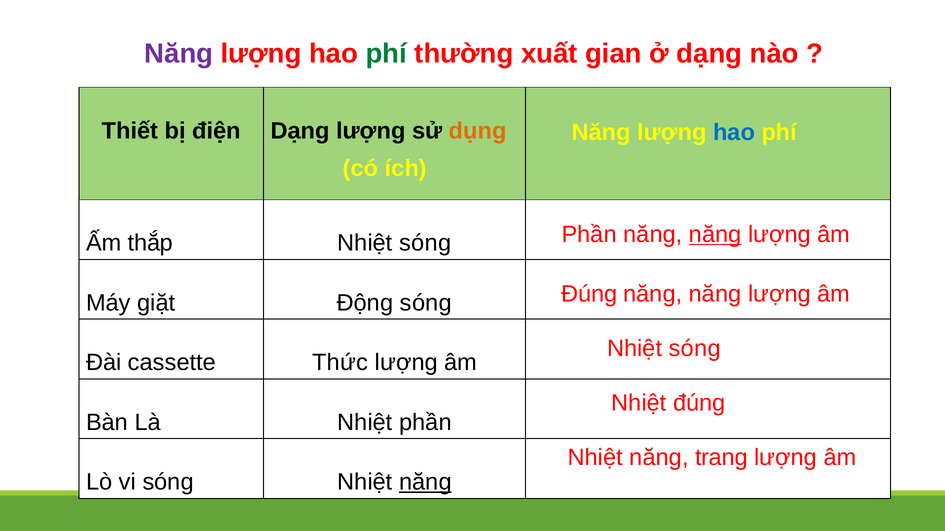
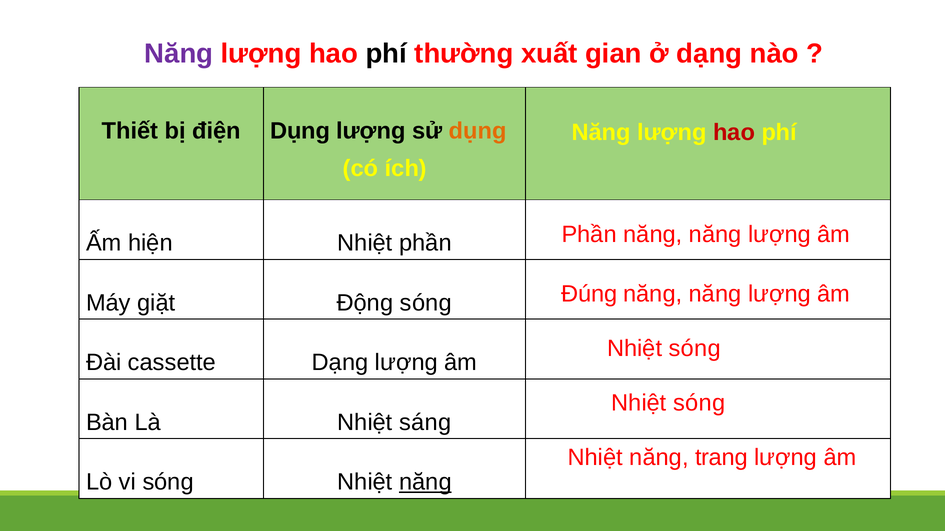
phí at (386, 53) colour: green -> black
điện Dạng: Dạng -> Dụng
hao at (734, 132) colour: blue -> red
năng at (715, 235) underline: present -> none
thắp: thắp -> hiện
sóng at (425, 243): sóng -> phần
cassette Thức: Thức -> Dạng
đúng at (699, 403): đúng -> sóng
Nhiệt phần: phần -> sáng
